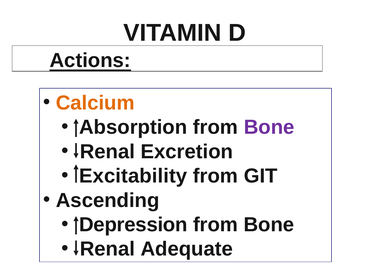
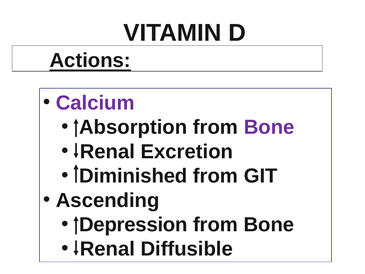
Calcium colour: orange -> purple
Excitability: Excitability -> Diminished
Adequate: Adequate -> Diffusible
